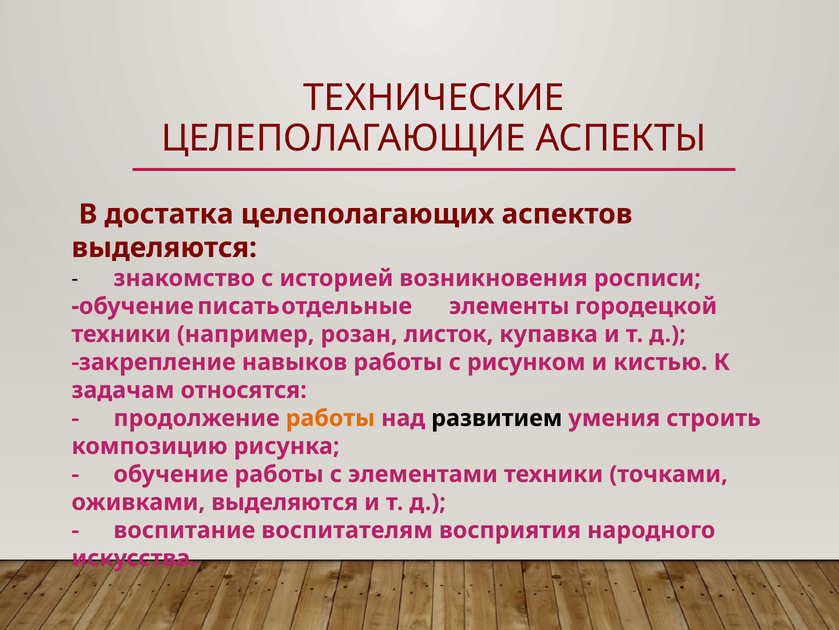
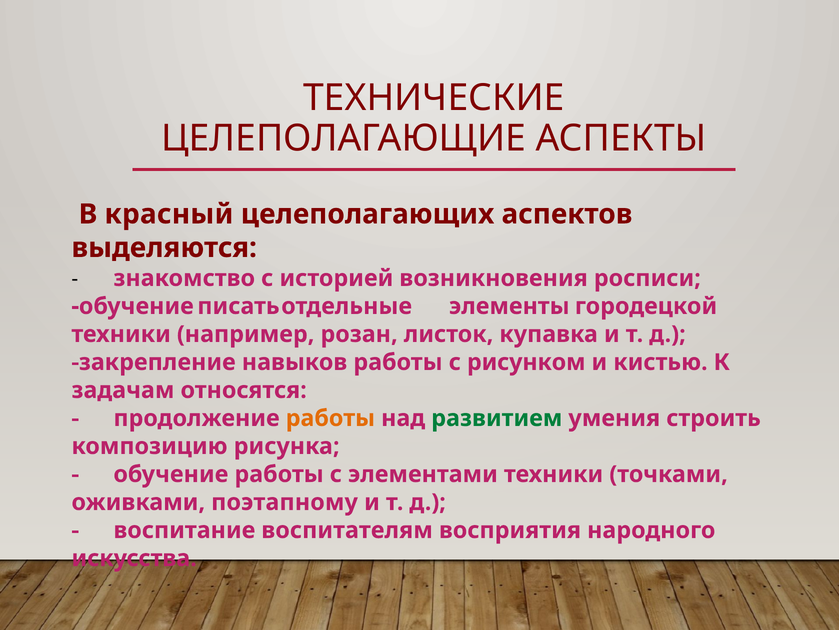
достатка: достатка -> красный
развитием colour: black -> green
оживками выделяются: выделяются -> поэтапному
